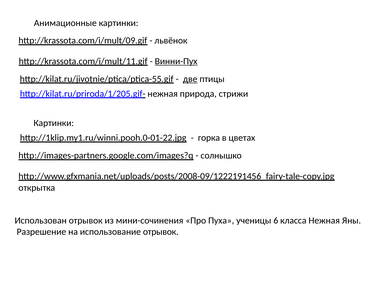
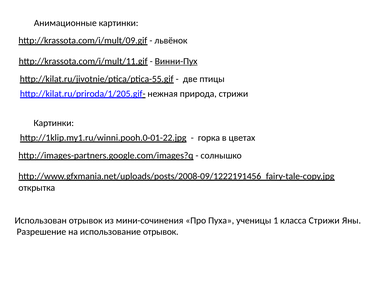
две underline: present -> none
6: 6 -> 1
класса Нежная: Нежная -> Стрижи
